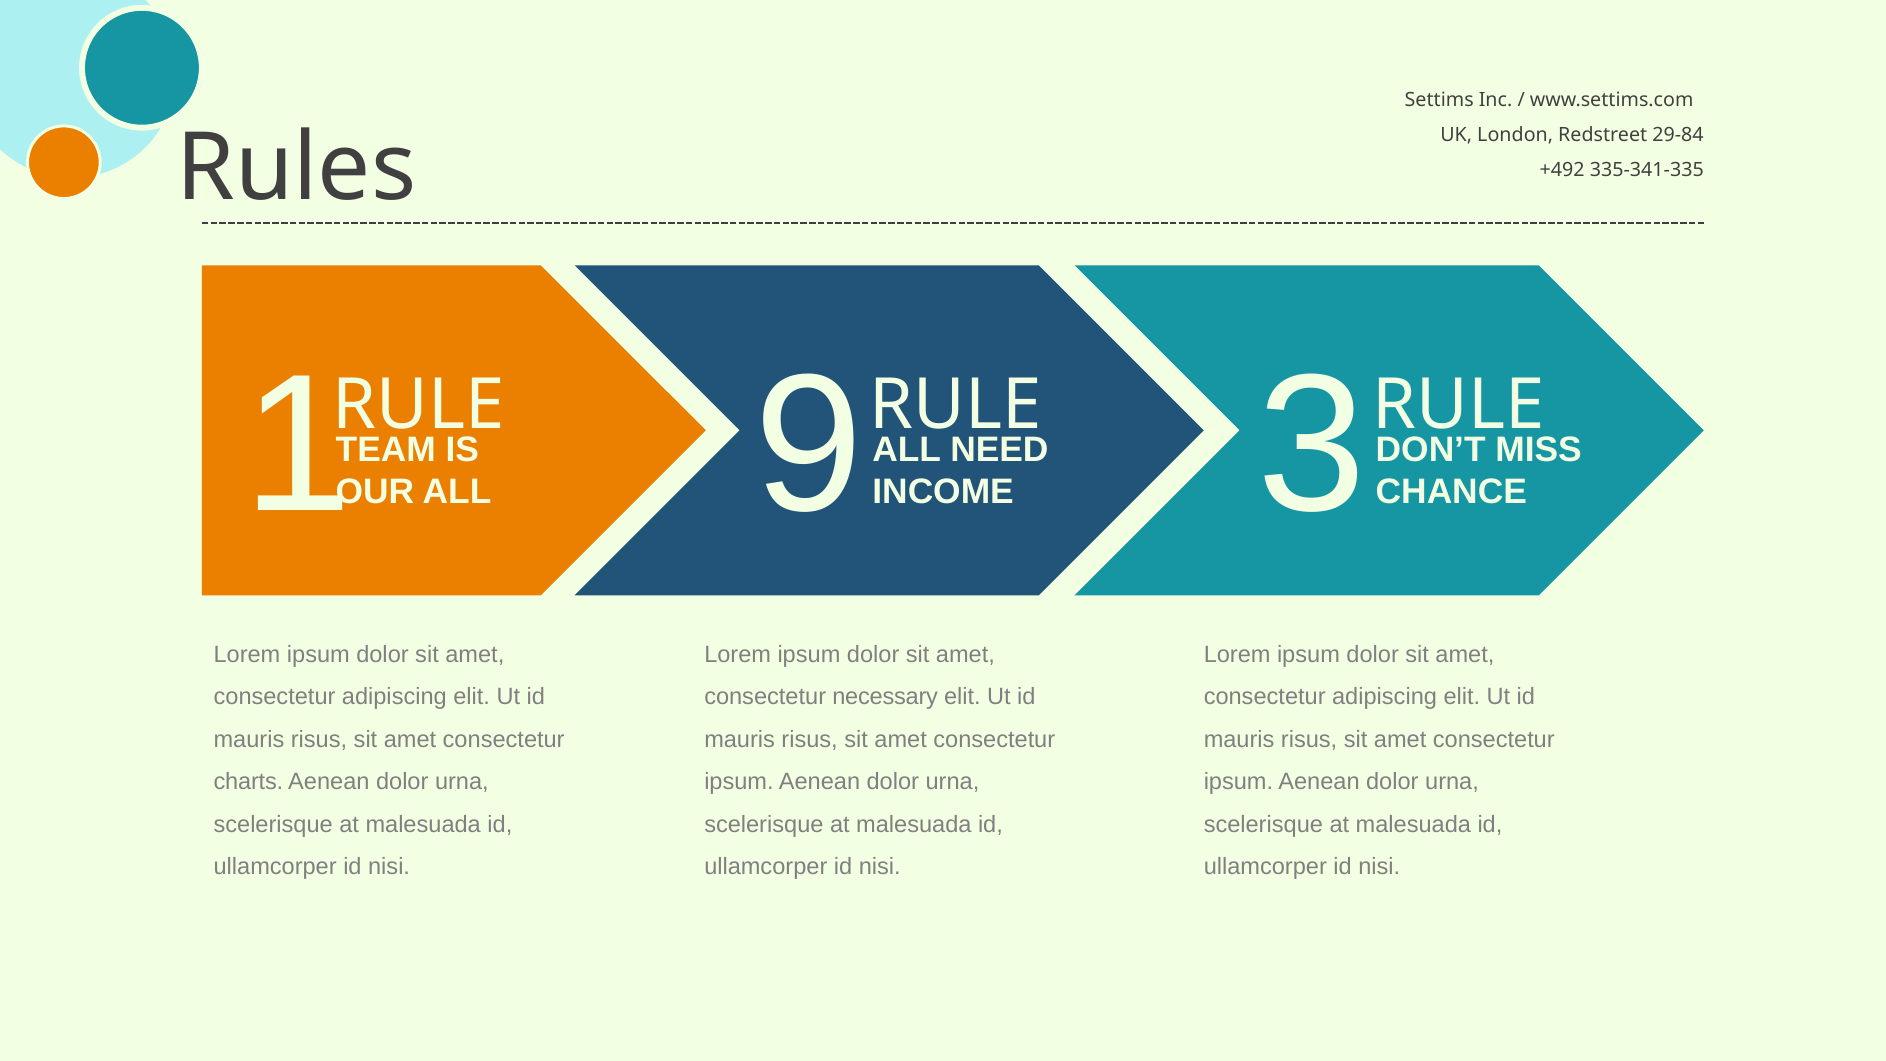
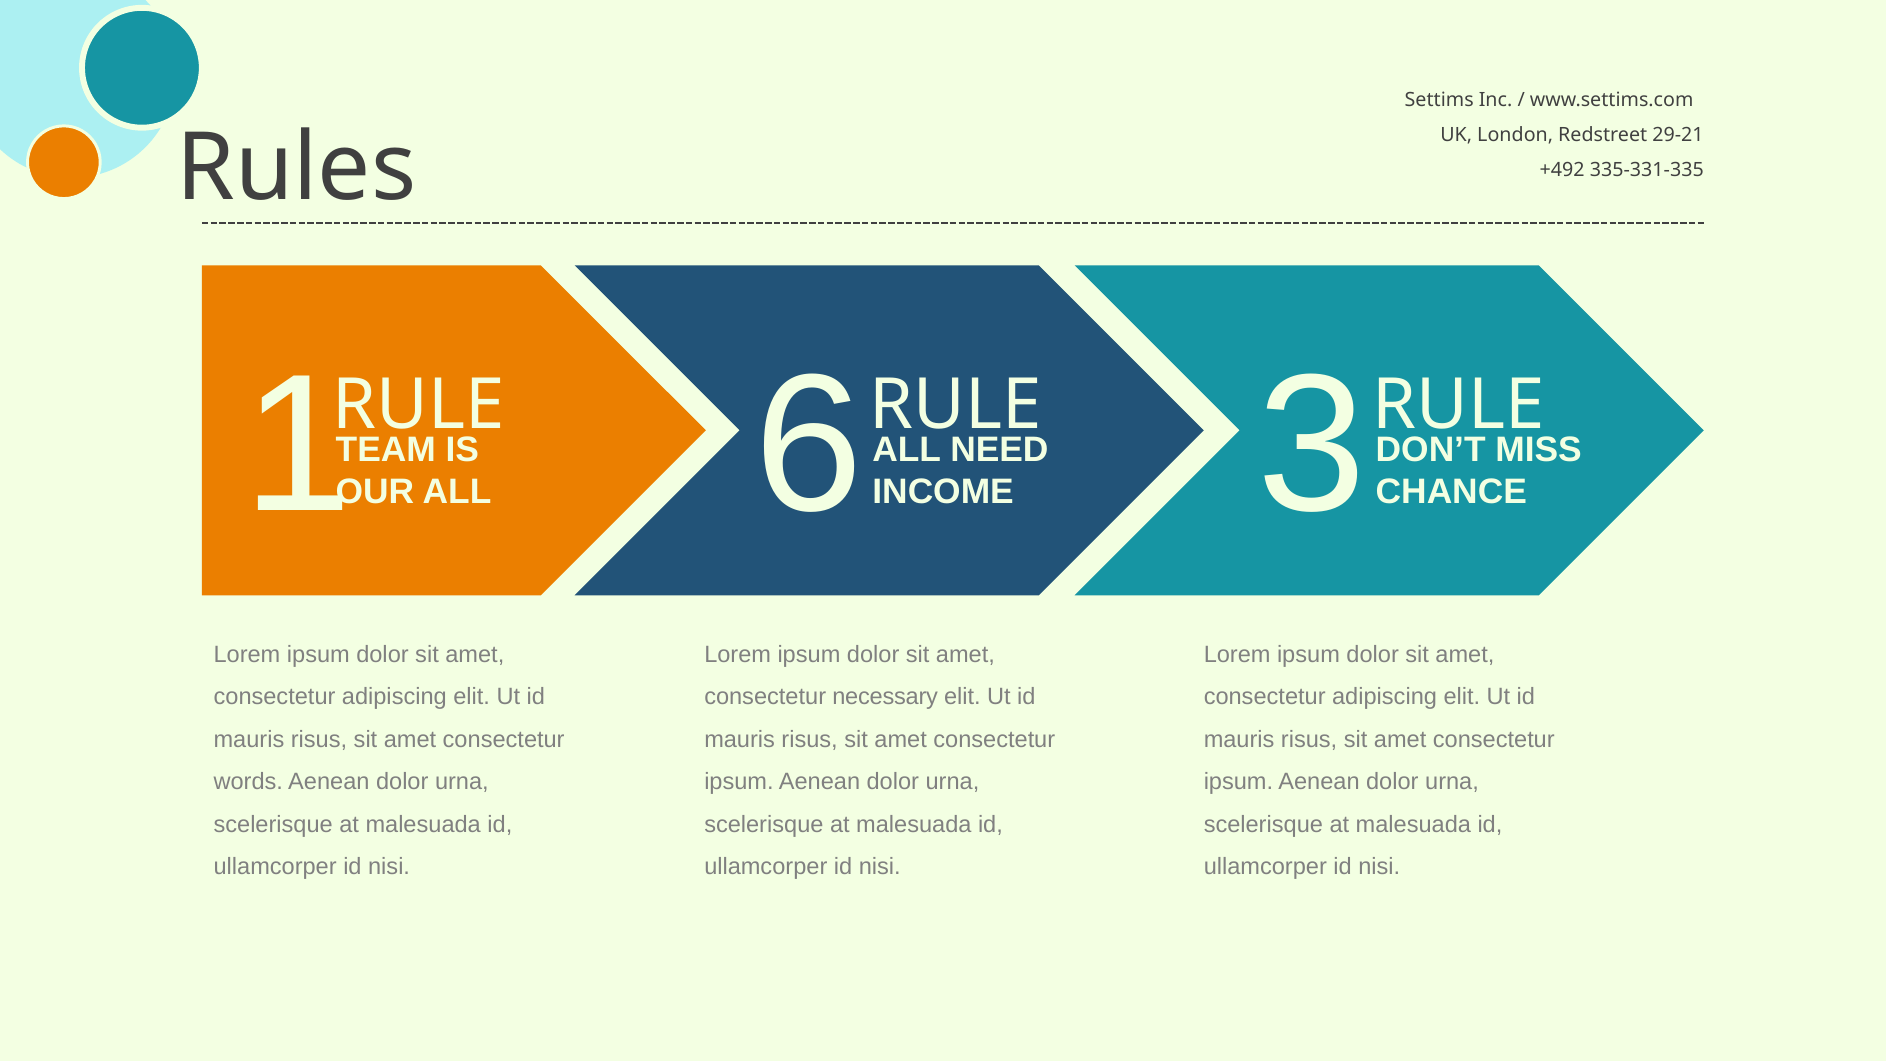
29-84: 29-84 -> 29-21
335-341-335: 335-341-335 -> 335-331-335
9: 9 -> 6
charts: charts -> words
